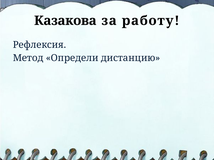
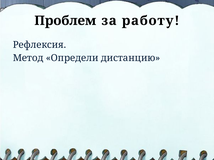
Казакова: Казакова -> Проблем
